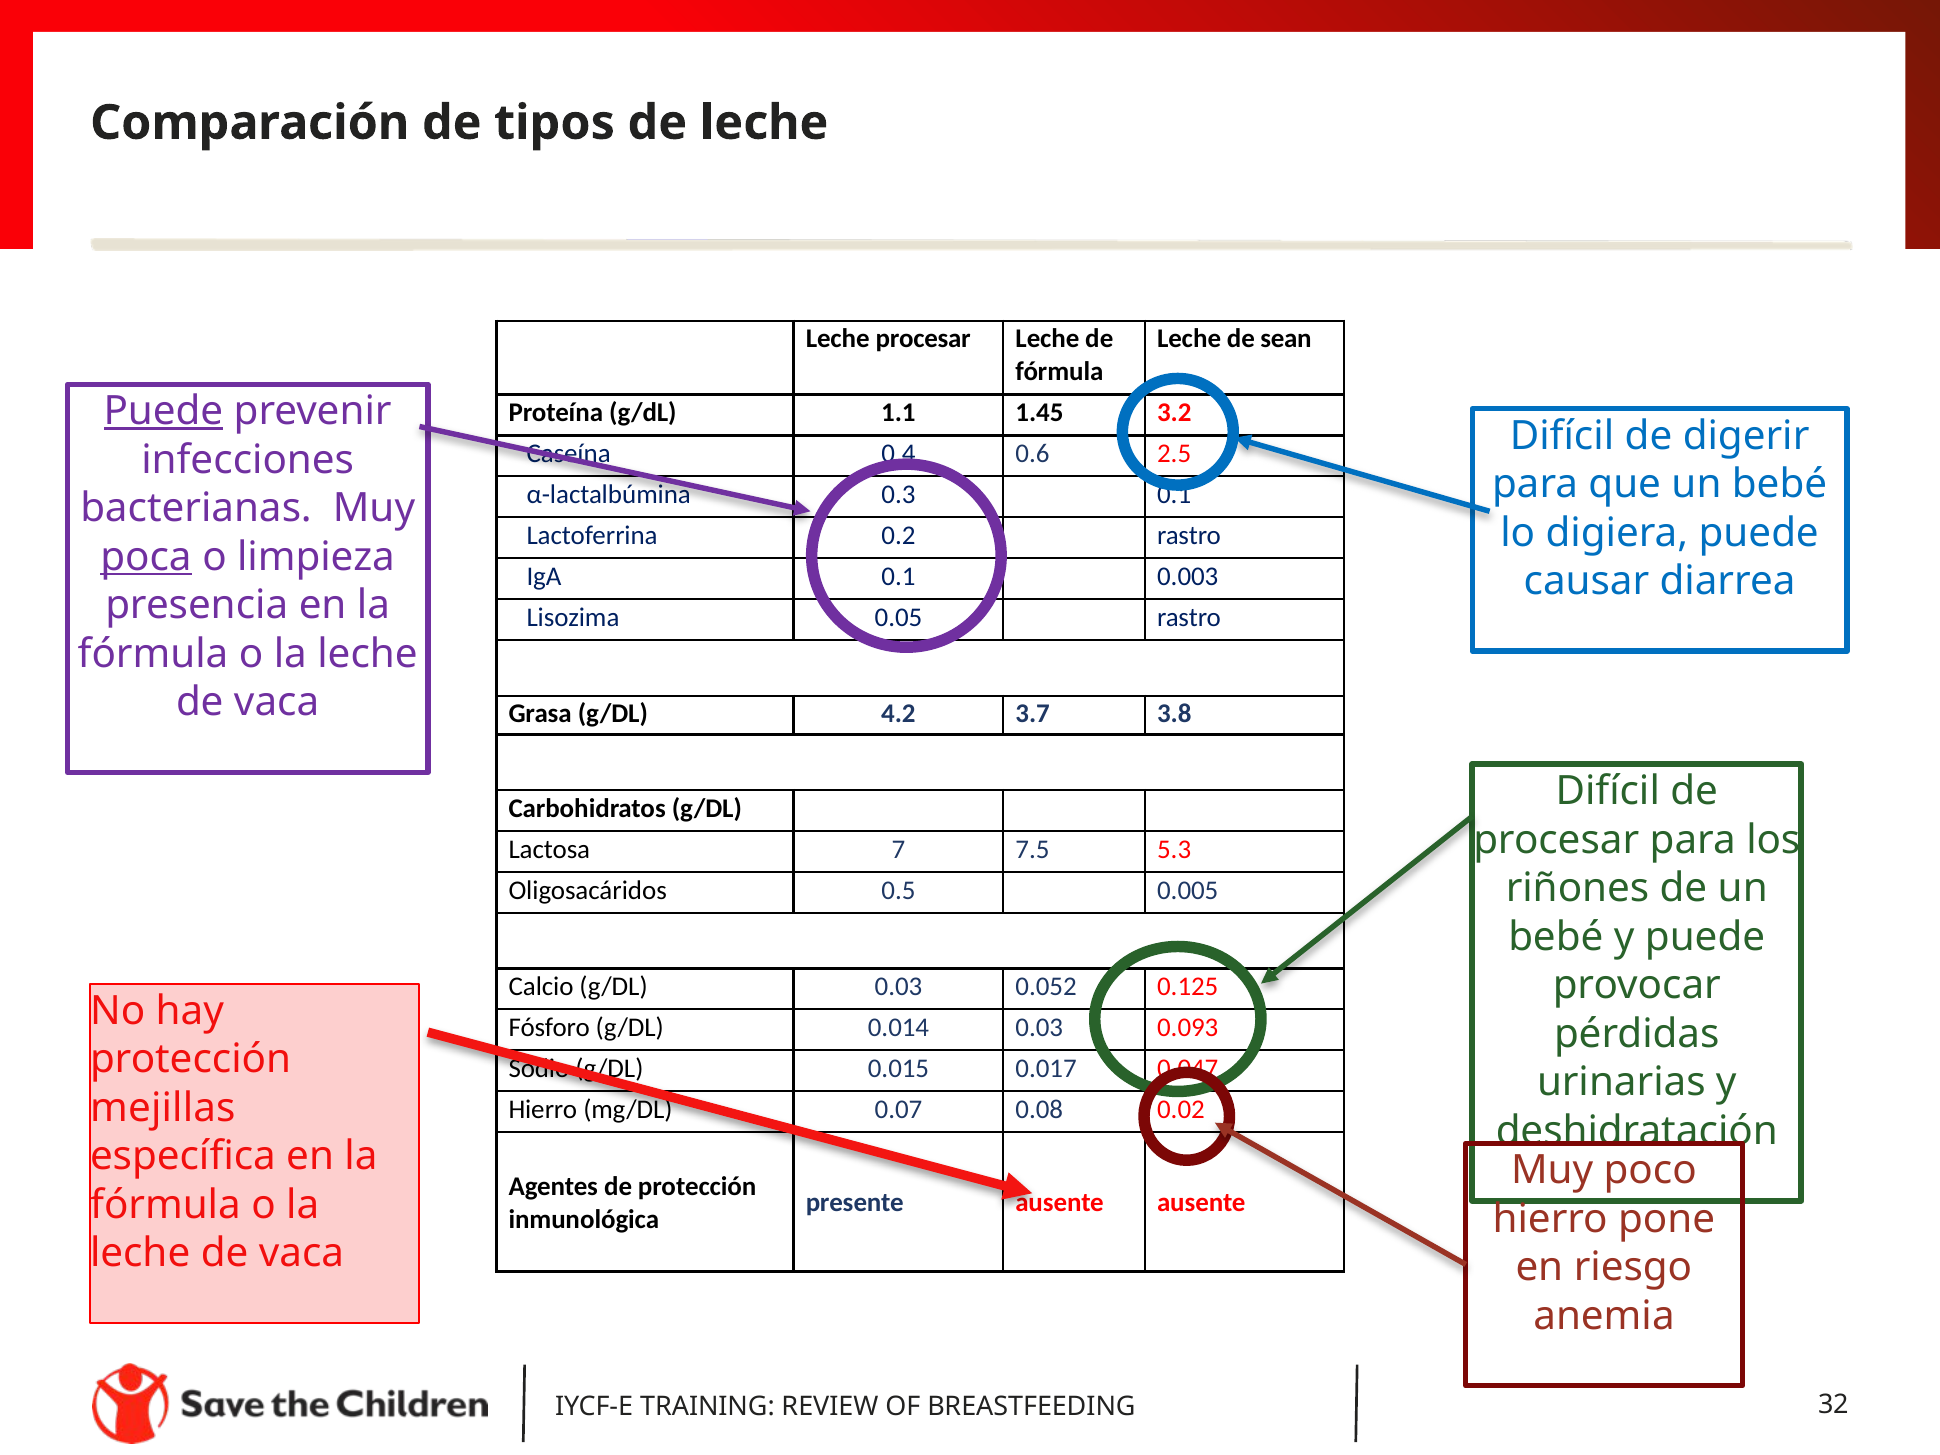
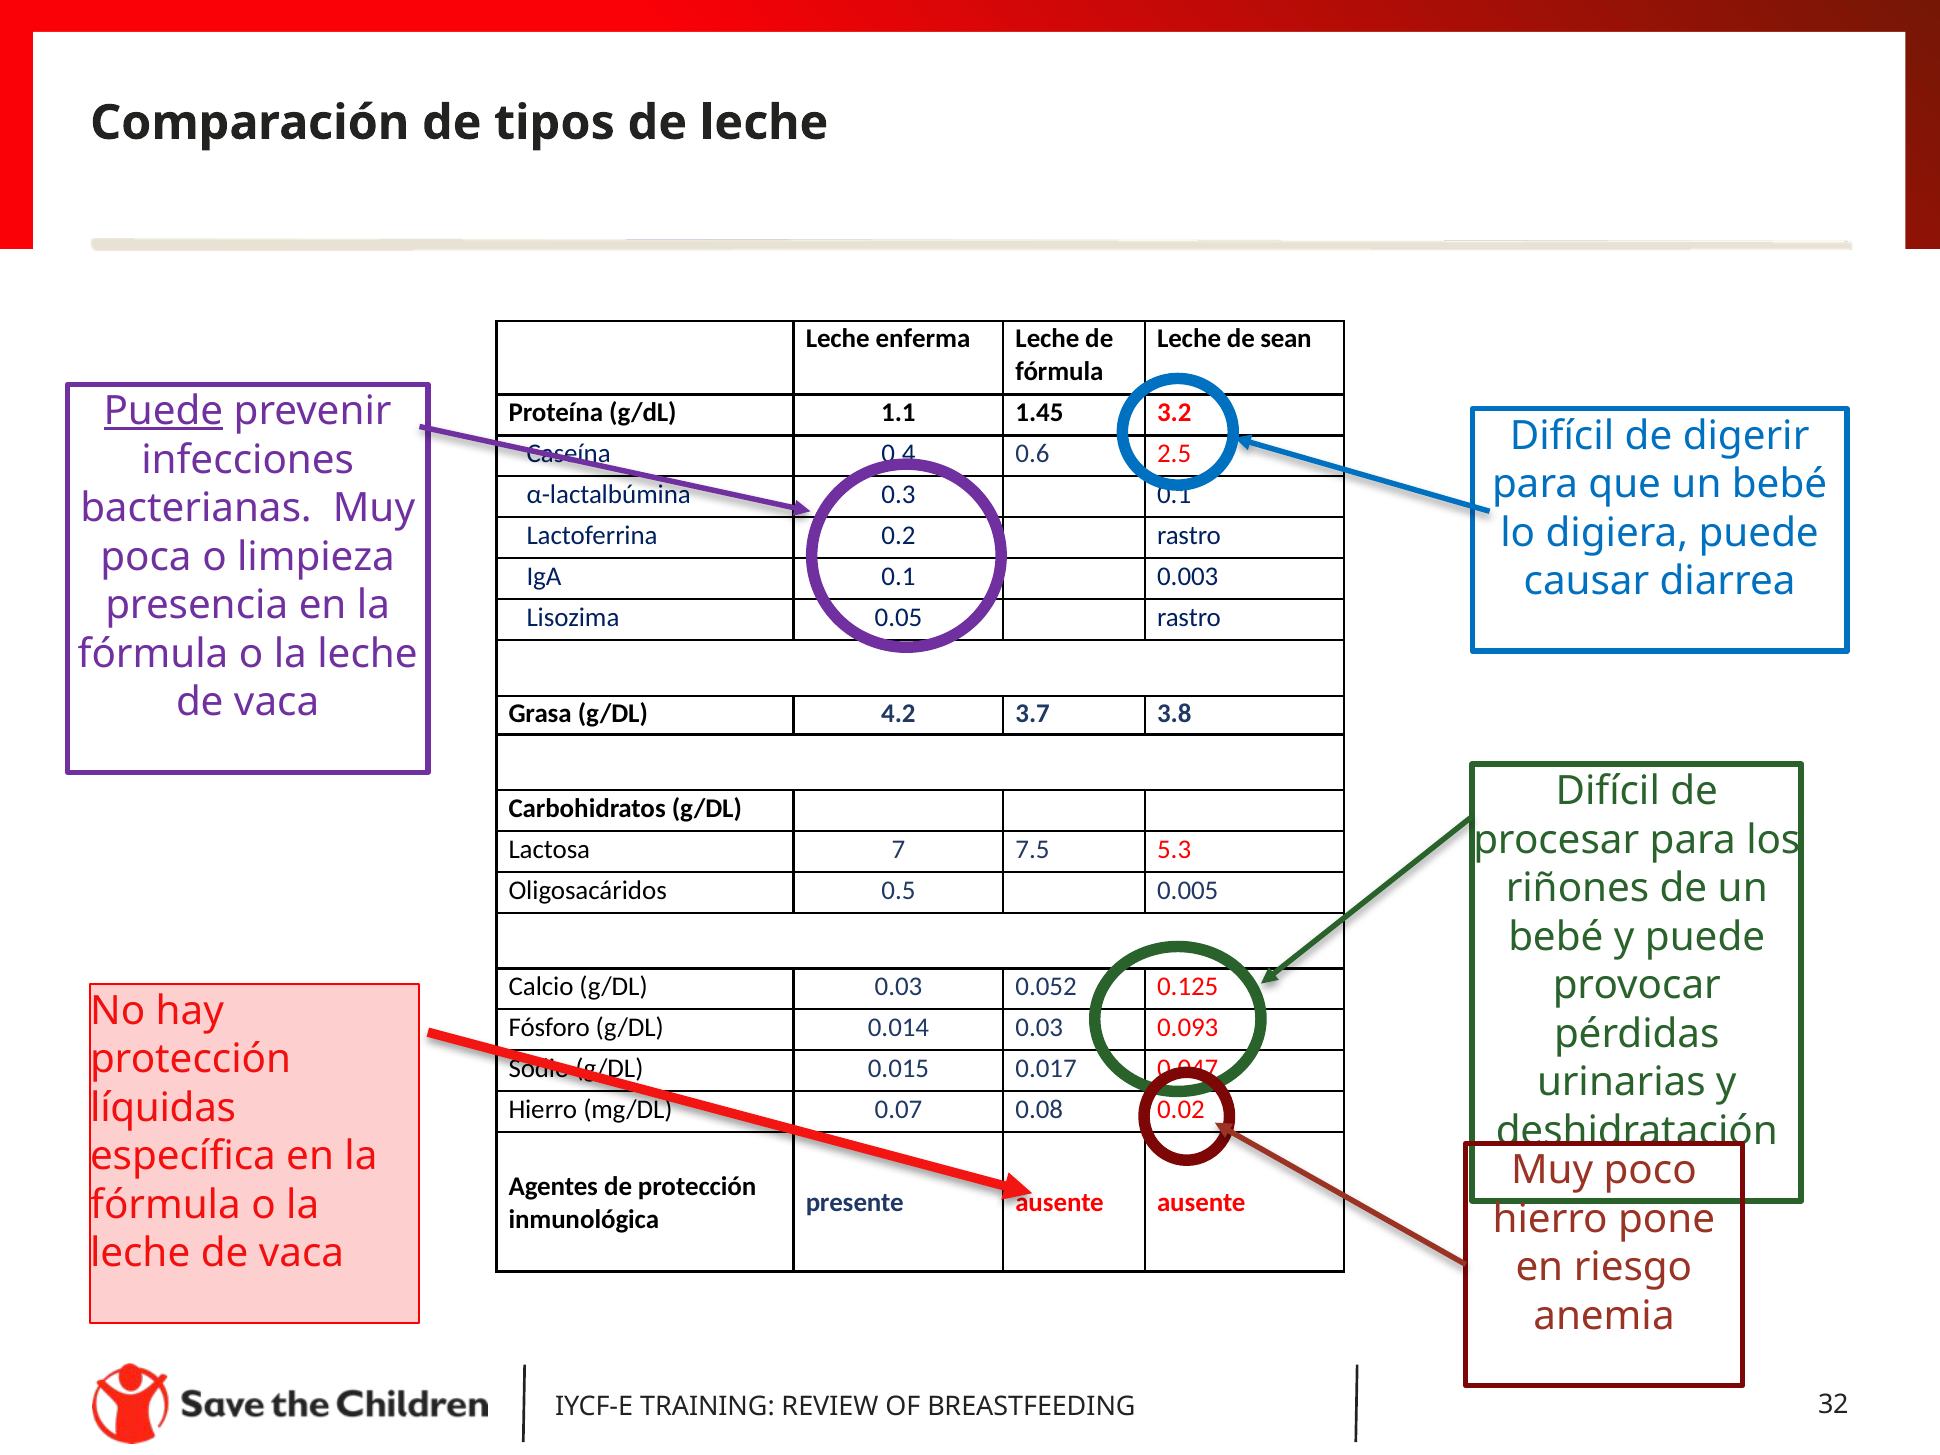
Leche procesar: procesar -> enferma
poca underline: present -> none
mejillas: mejillas -> líquidas
